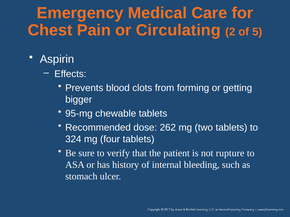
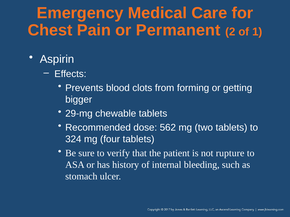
Circulating: Circulating -> Permanent
5: 5 -> 1
95-mg: 95-mg -> 29-mg
262: 262 -> 562
